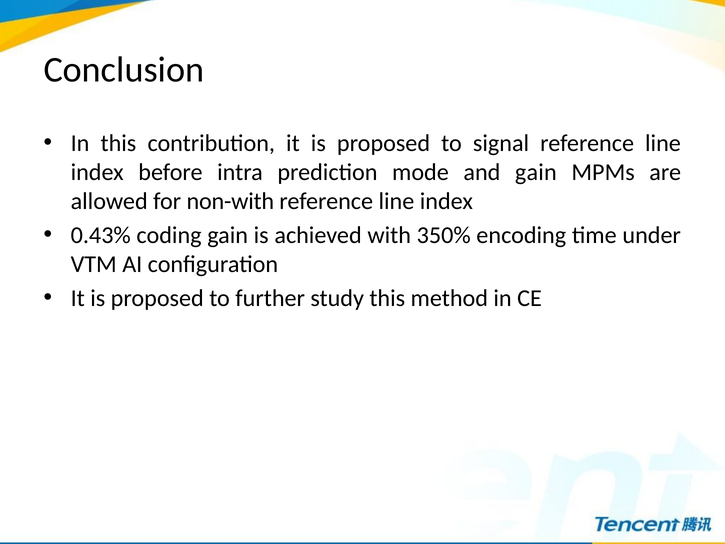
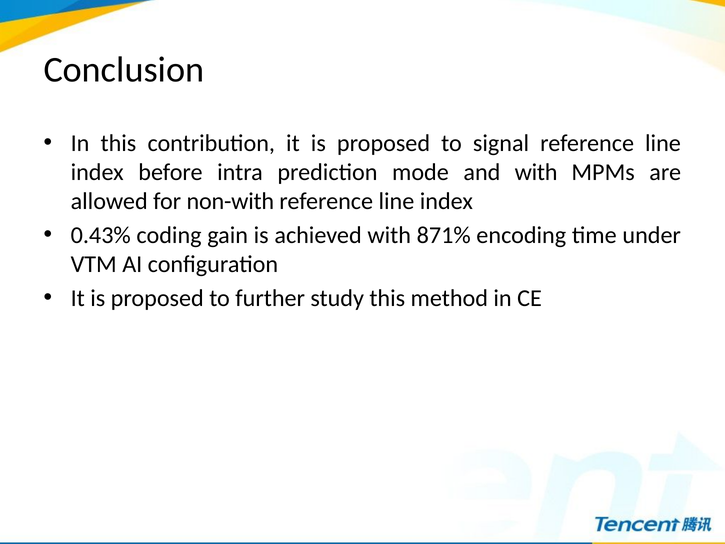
and gain: gain -> with
350%: 350% -> 871%
